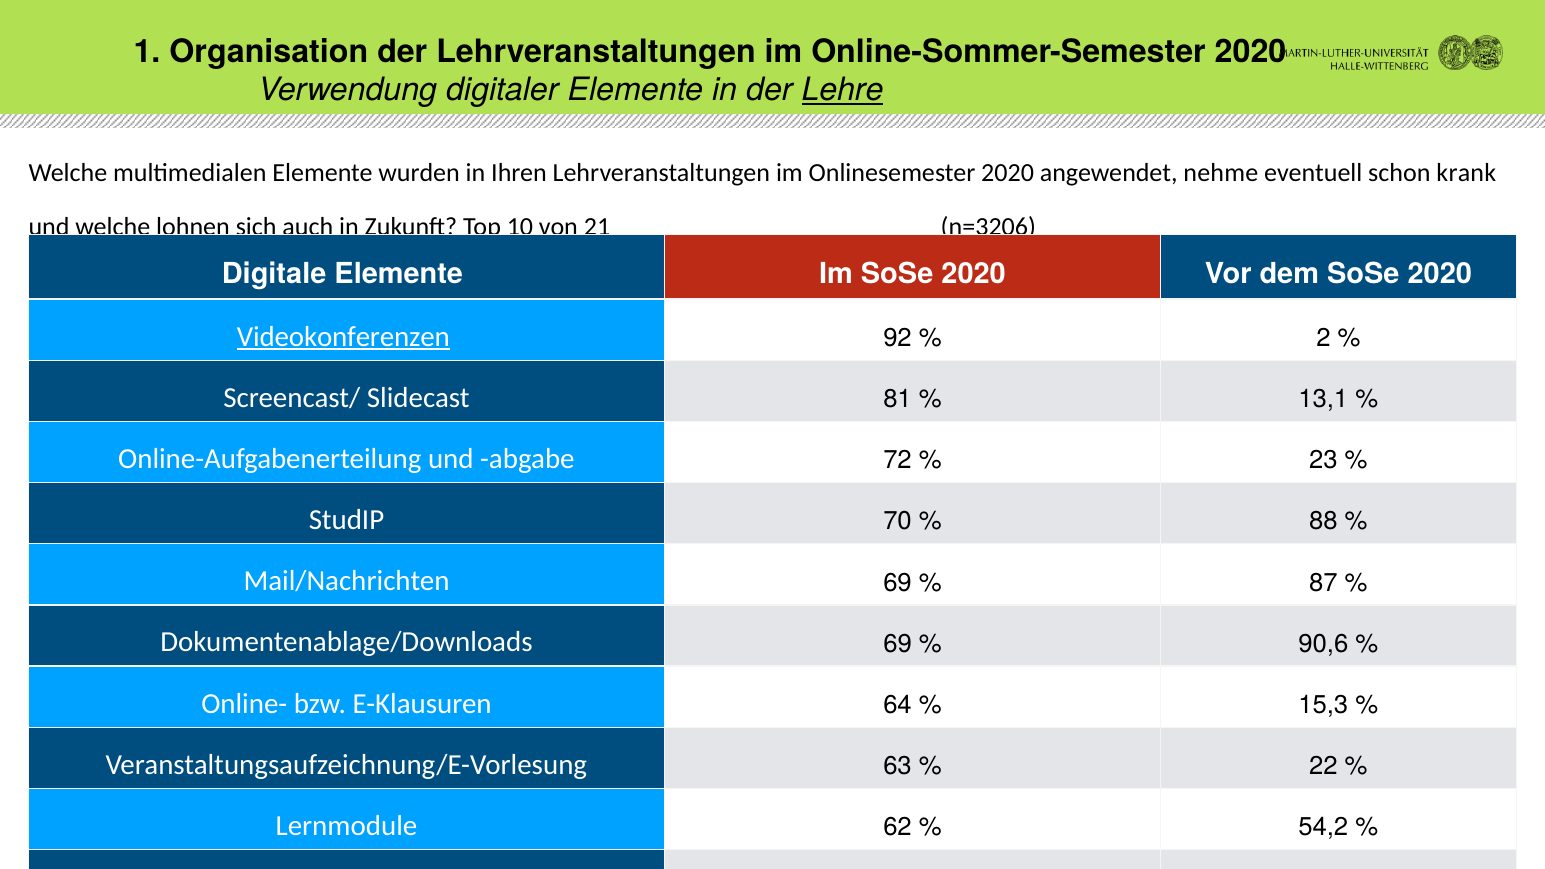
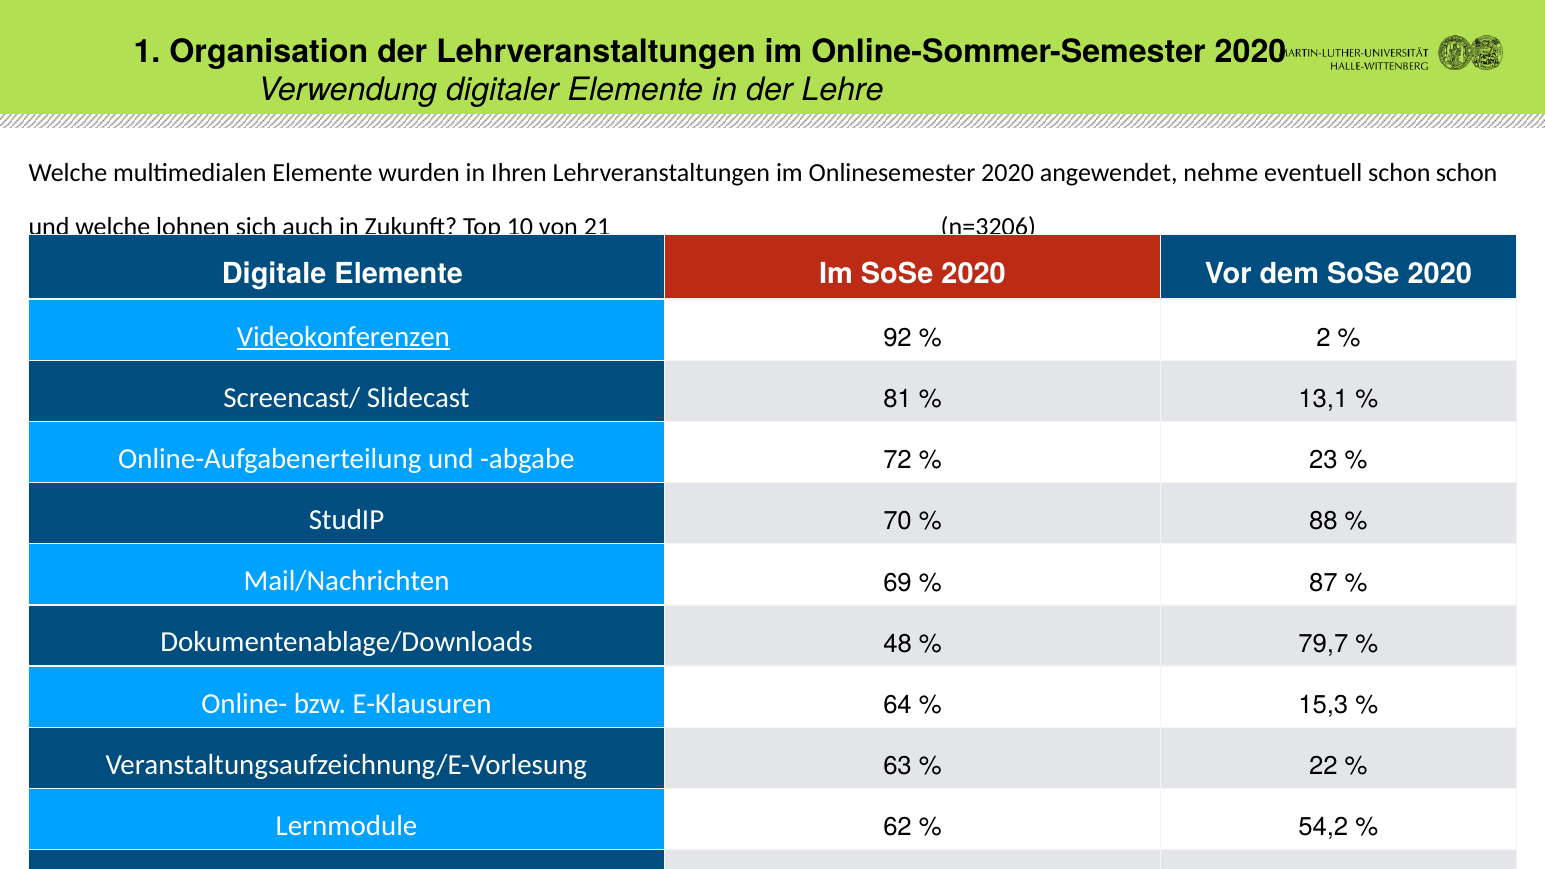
Lehre underline: present -> none
schon krank: krank -> schon
Dokumentenablage/Downloads 69: 69 -> 48
90,6: 90,6 -> 79,7
